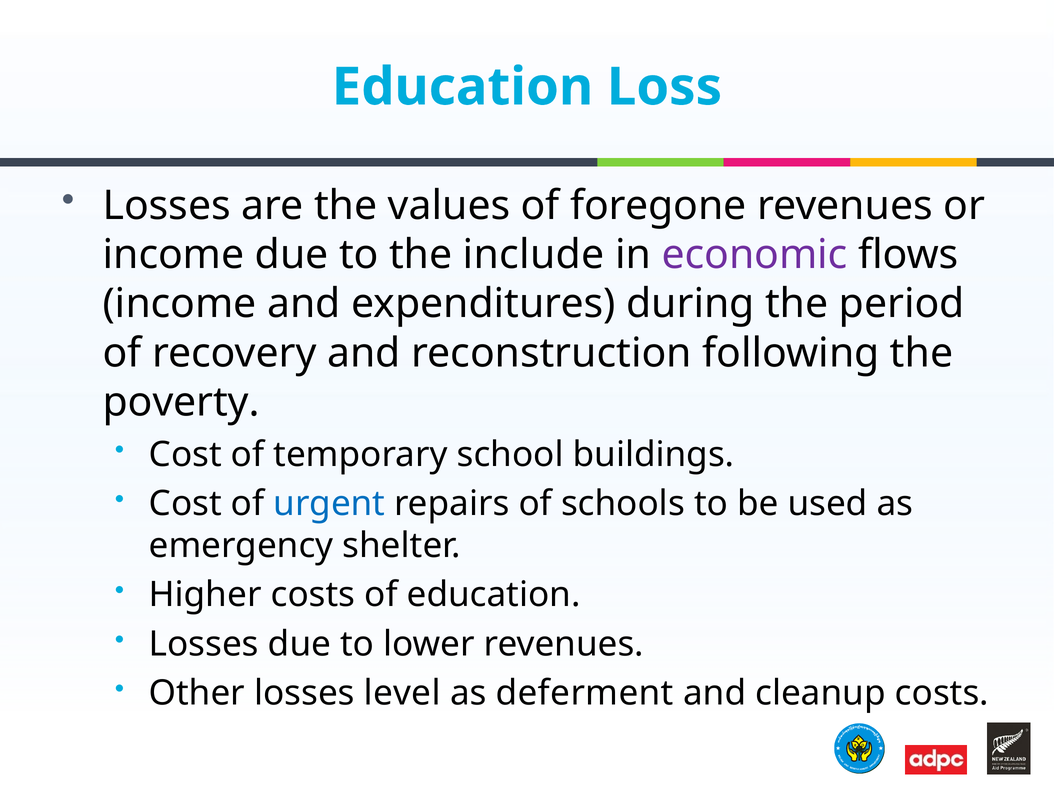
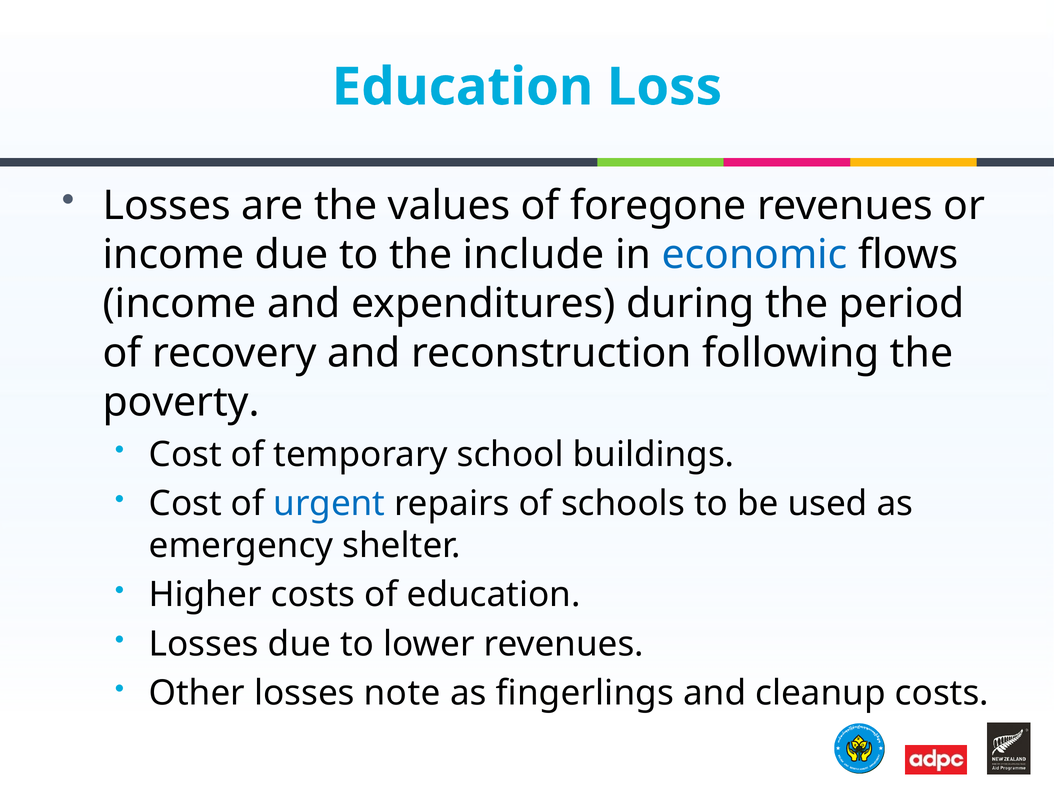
economic colour: purple -> blue
level: level -> note
deferment: deferment -> fingerlings
